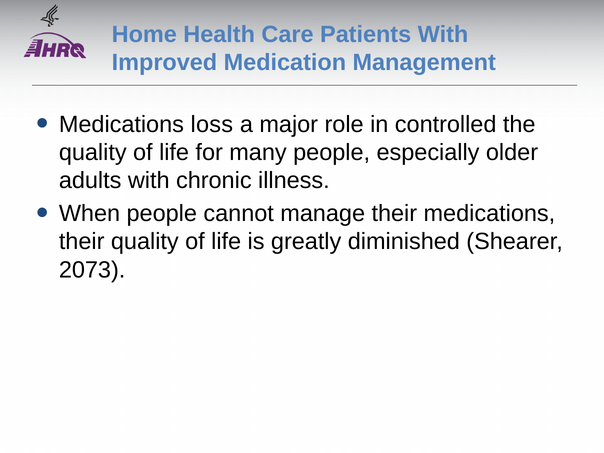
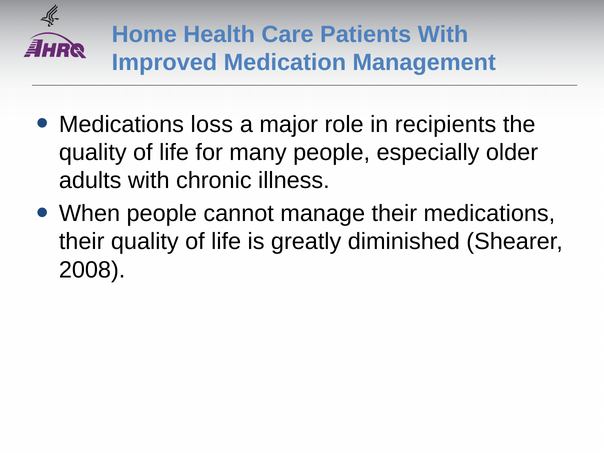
controlled: controlled -> recipients
2073: 2073 -> 2008
